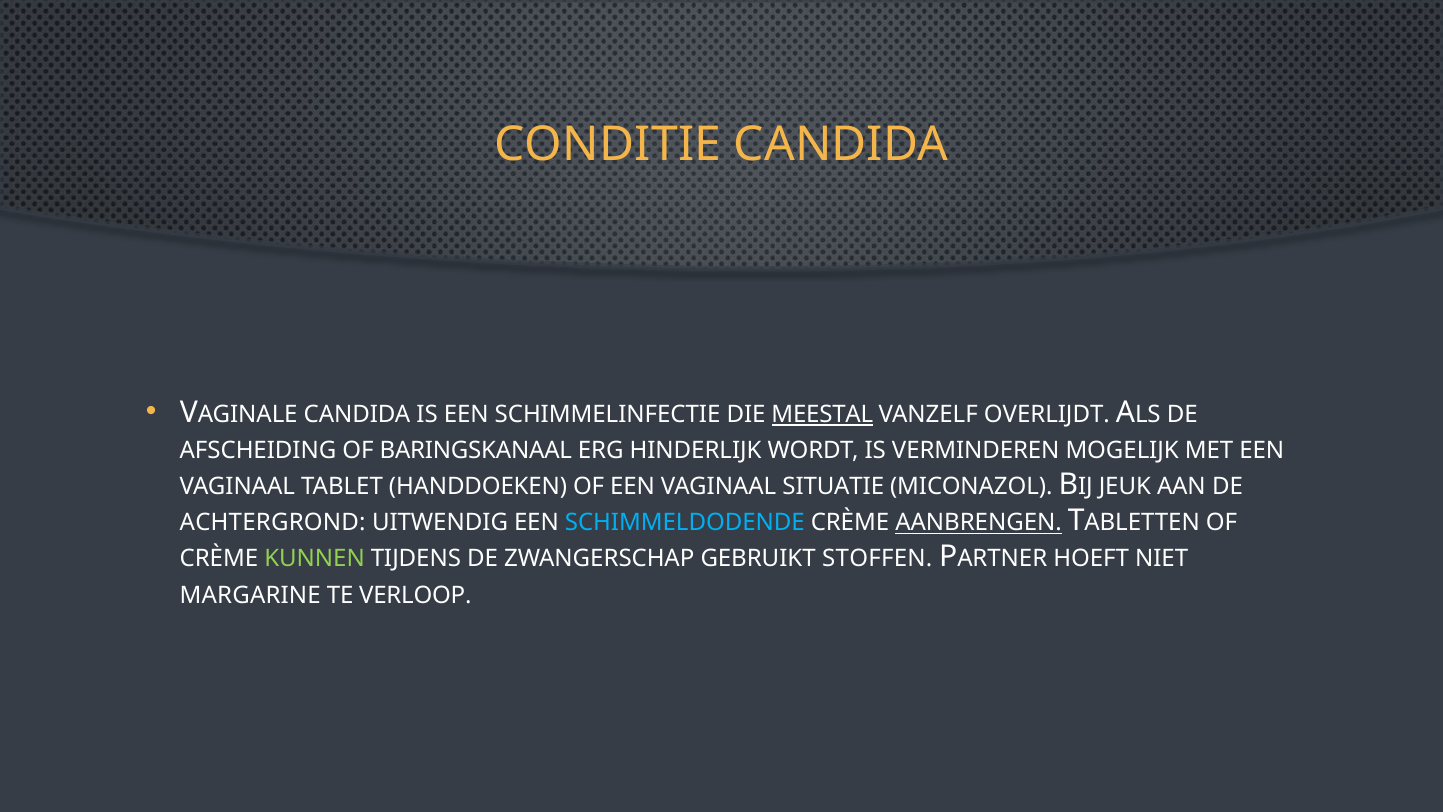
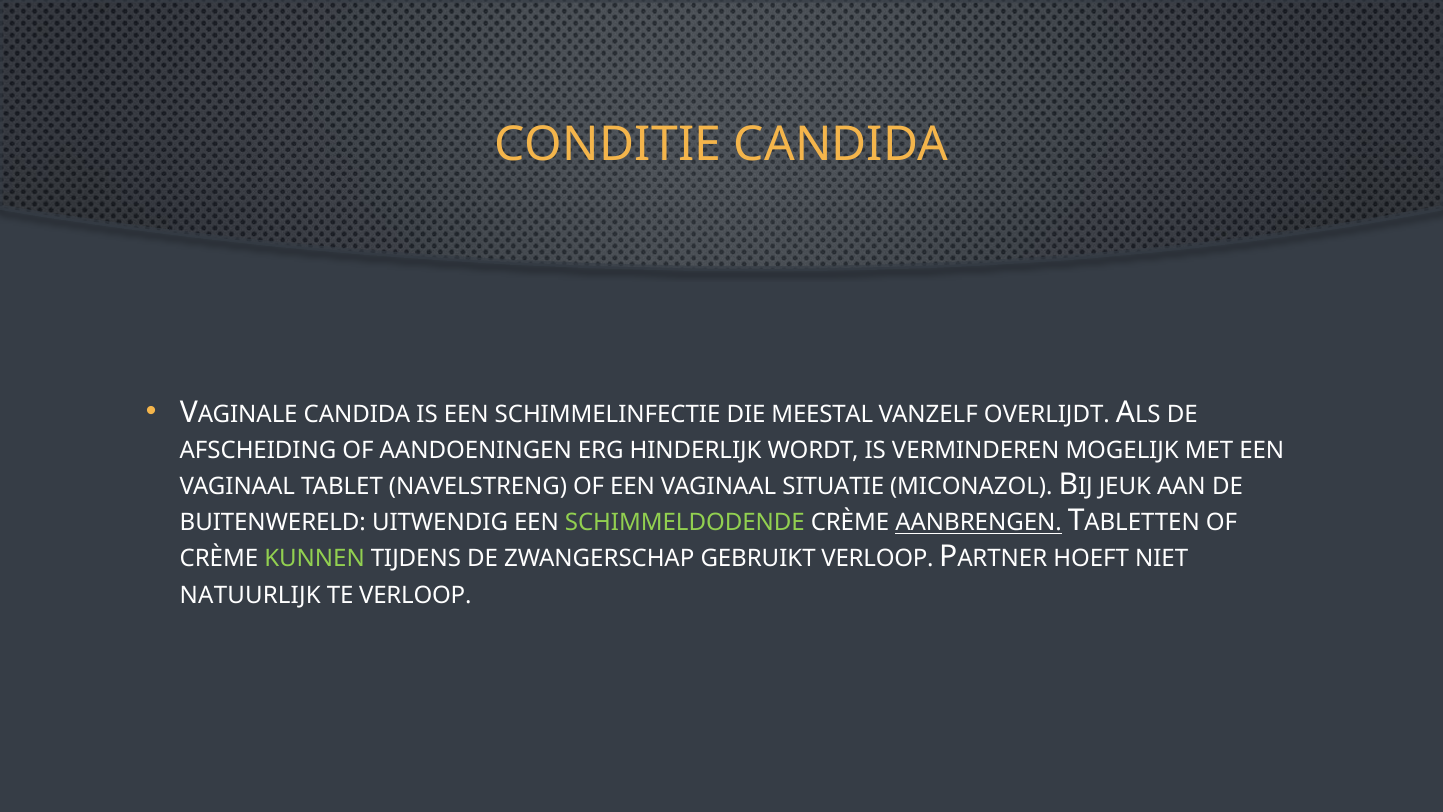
MEESTAL underline: present -> none
BARINGSKANAAL: BARINGSKANAAL -> AANDOENINGEN
HANDDOEKEN: HANDDOEKEN -> NAVELSTRENG
ACHTERGROND: ACHTERGROND -> BUITENWERELD
SCHIMMELDODENDE colour: light blue -> light green
GEBRUIKT STOFFEN: STOFFEN -> VERLOOP
MARGARINE: MARGARINE -> NATUURLIJK
